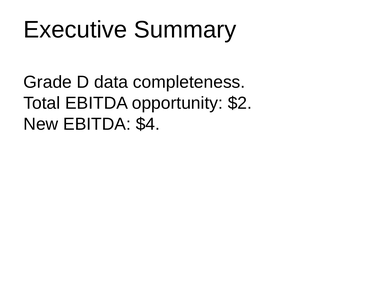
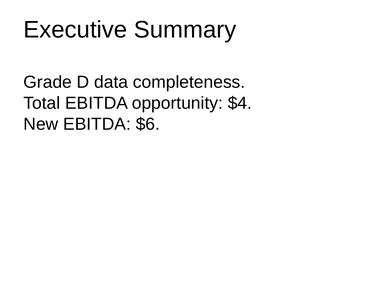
$2: $2 -> $4
$4: $4 -> $6
